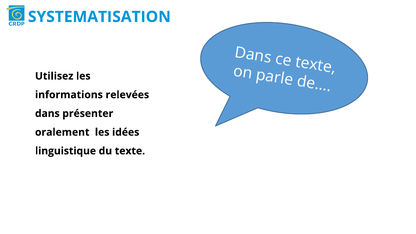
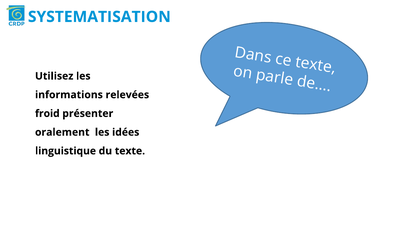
dans: dans -> froid
